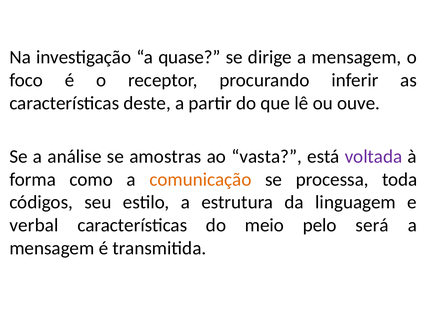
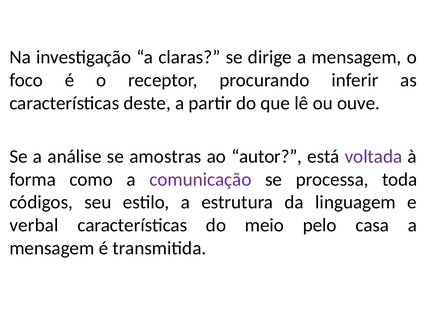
quase: quase -> claras
vasta: vasta -> autor
comunicação colour: orange -> purple
será: será -> casa
